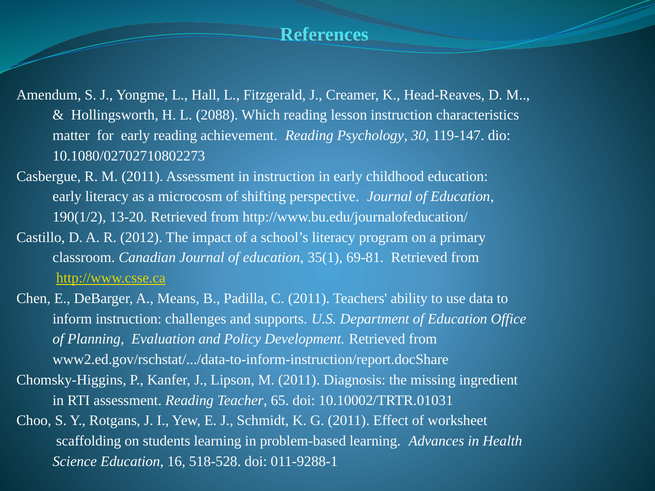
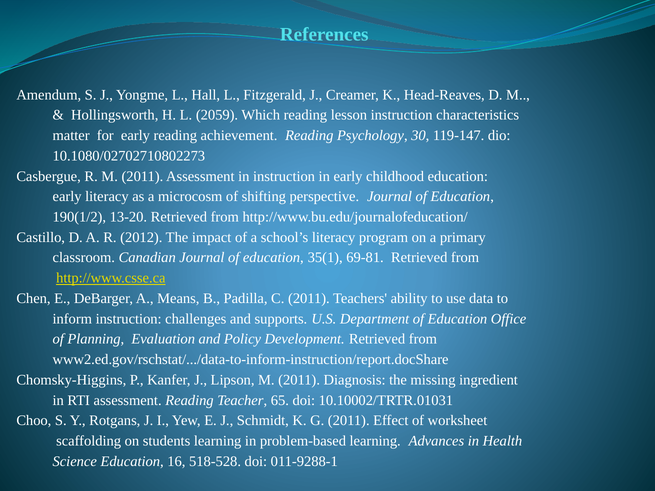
2088: 2088 -> 2059
